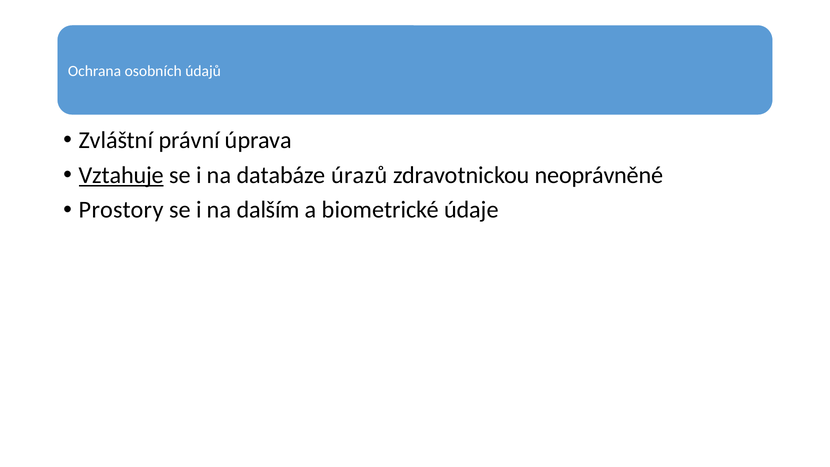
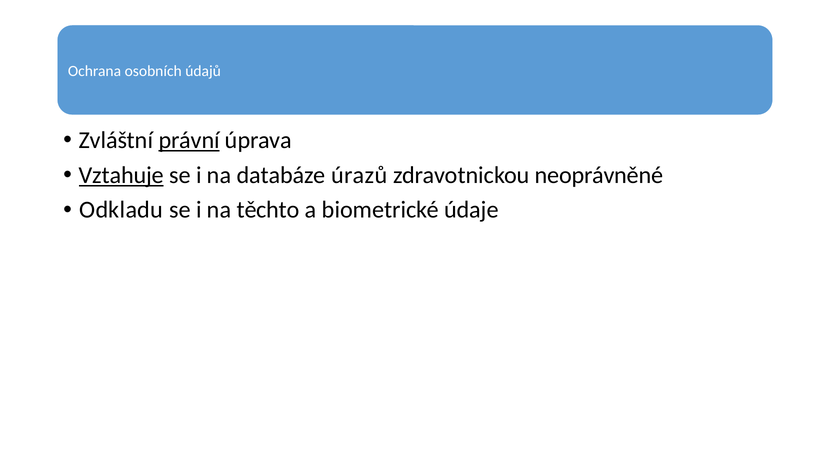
právní underline: none -> present
Prostory: Prostory -> Odkladu
dalším: dalším -> těchto
